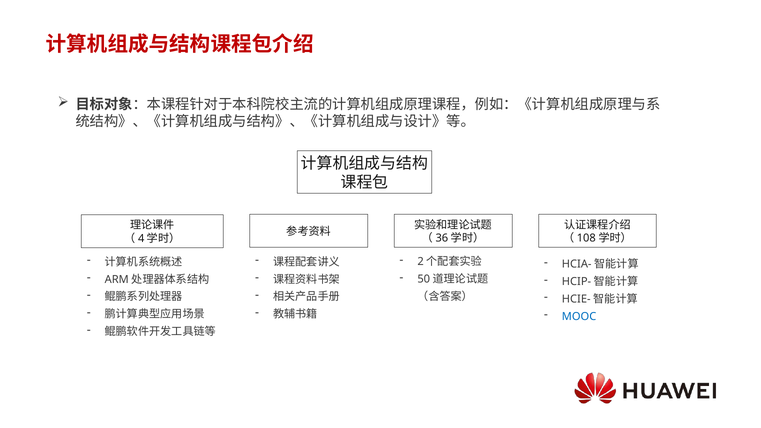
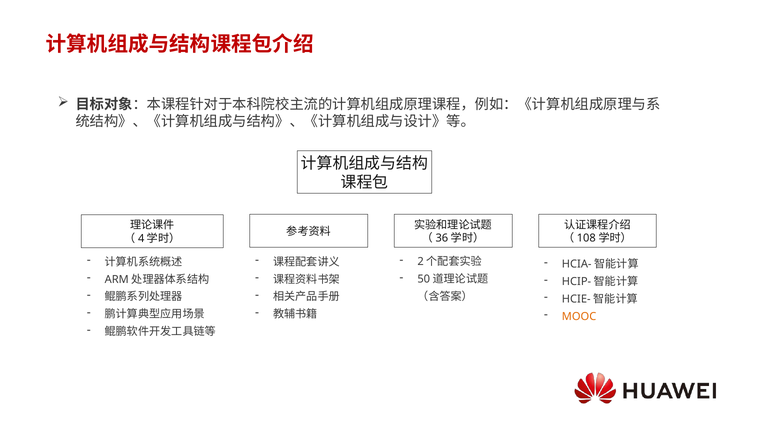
MOOC colour: blue -> orange
